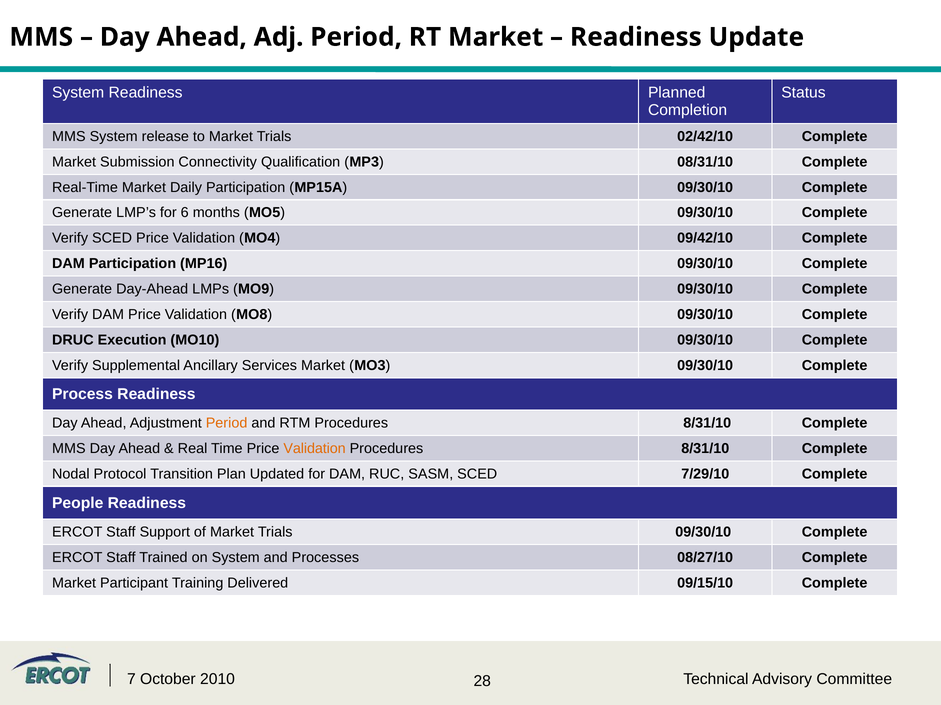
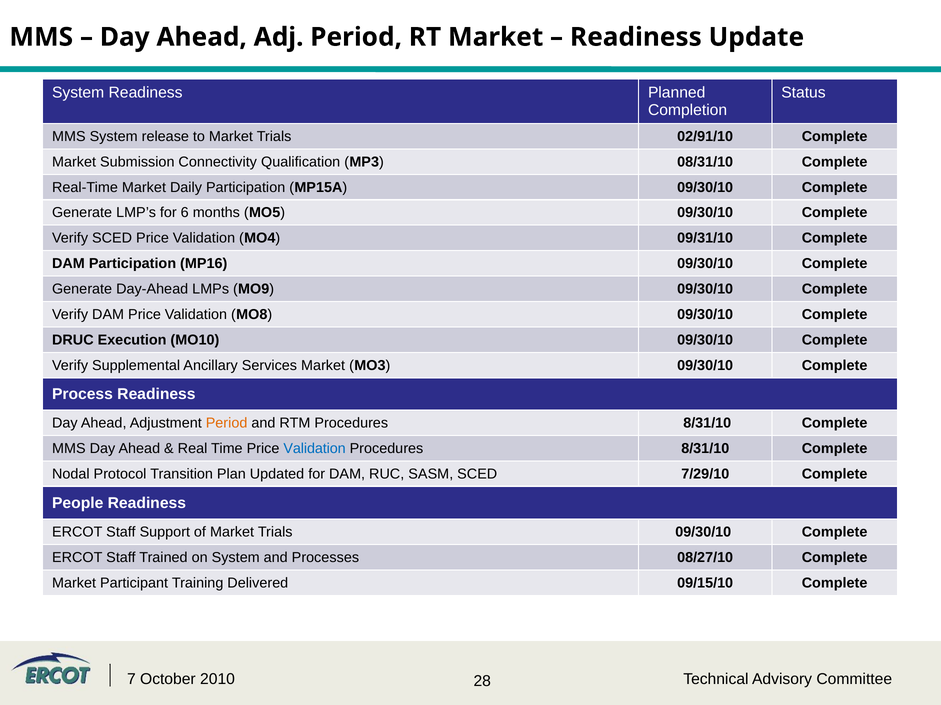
02/42/10: 02/42/10 -> 02/91/10
09/42/10: 09/42/10 -> 09/31/10
Validation at (315, 449) colour: orange -> blue
